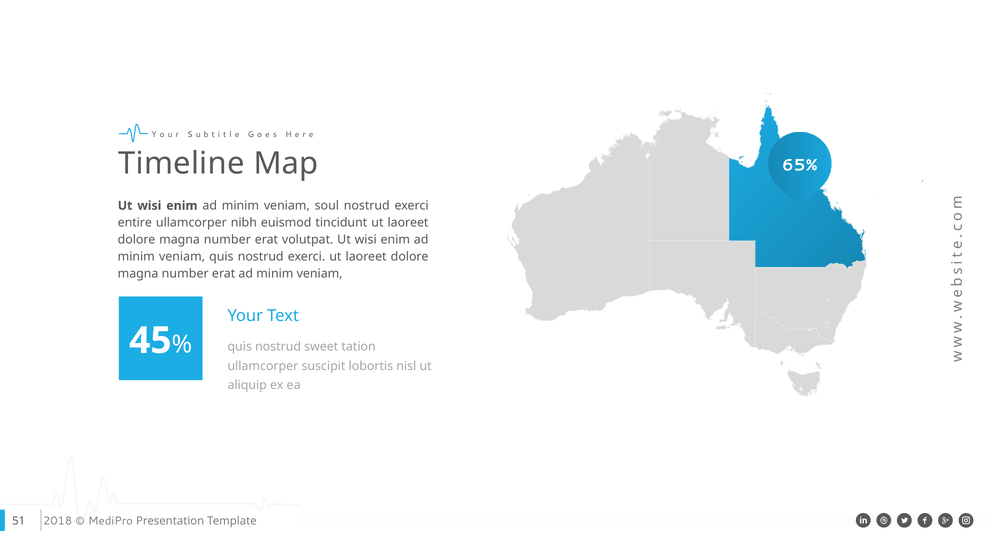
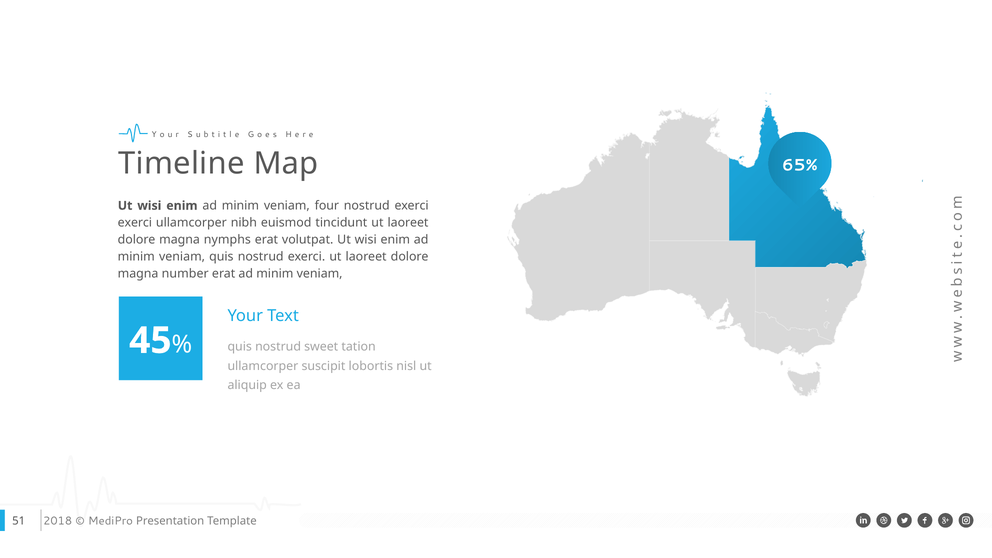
soul: soul -> four
entire at (135, 223): entire -> exerci
number at (227, 240): number -> nymphs
